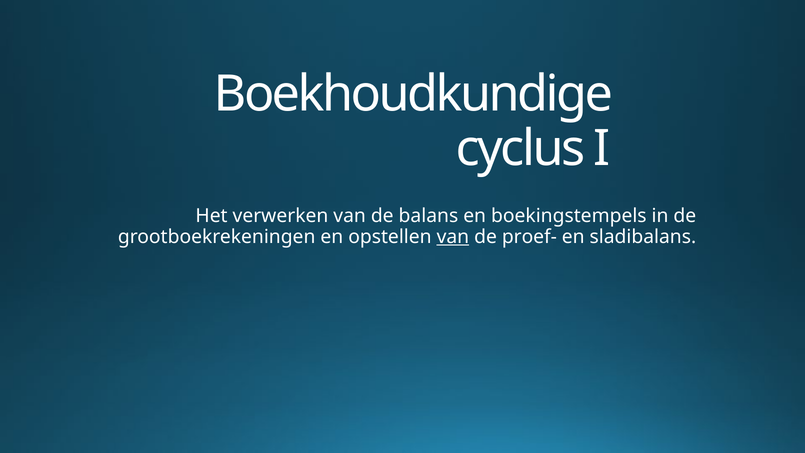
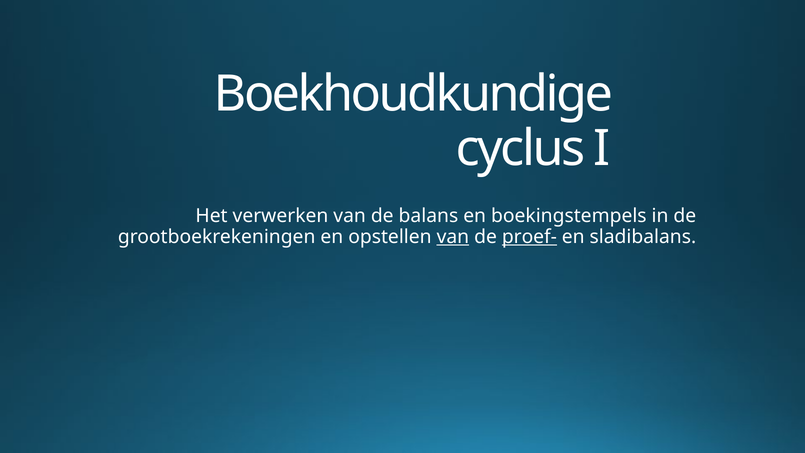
proef- underline: none -> present
